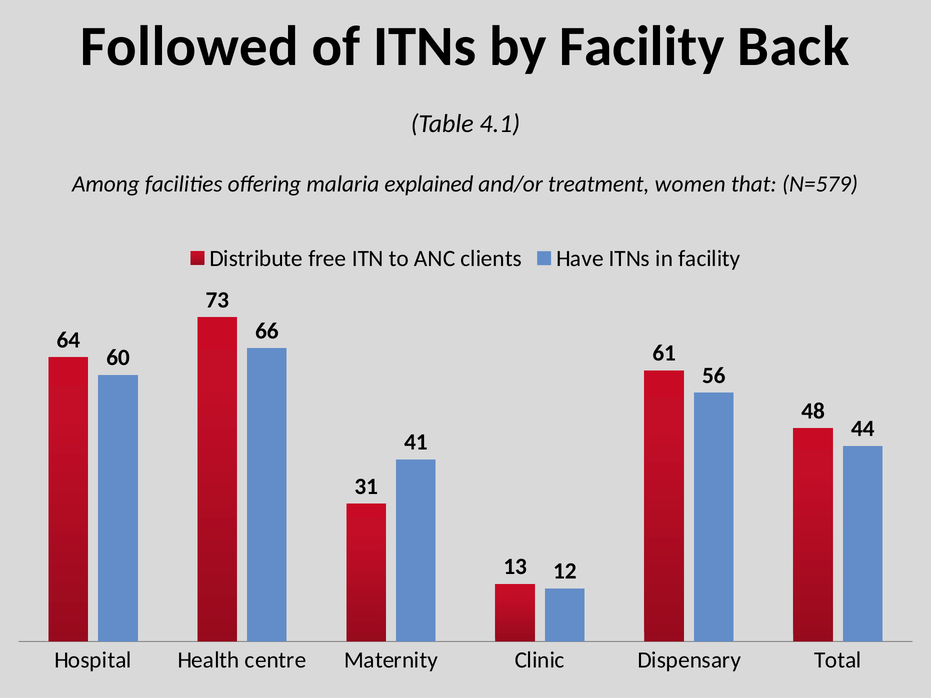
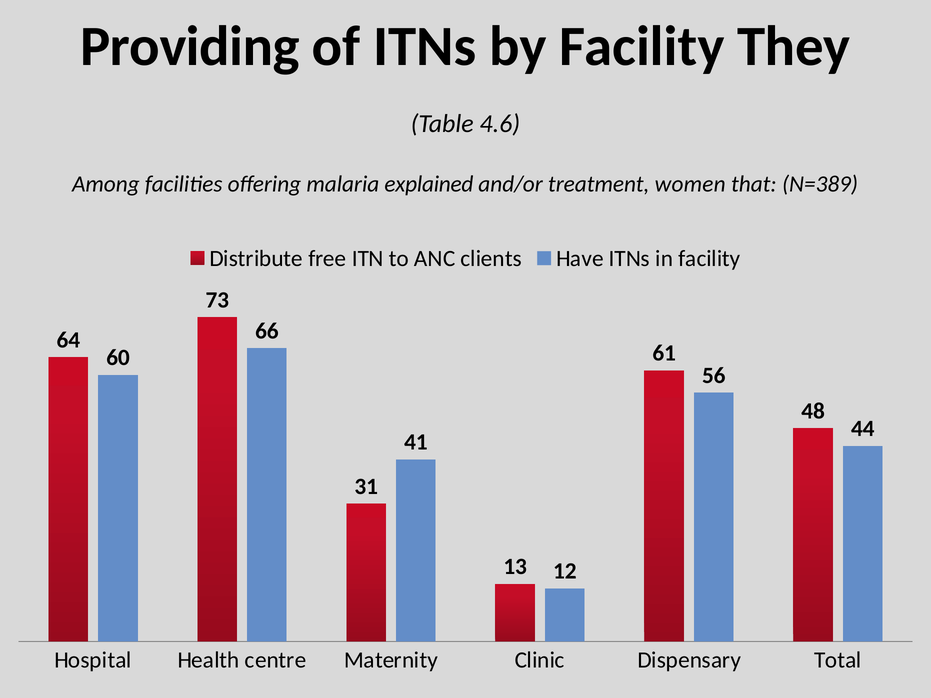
Followed: Followed -> Providing
Back: Back -> They
4.1: 4.1 -> 4.6
N=579: N=579 -> N=389
